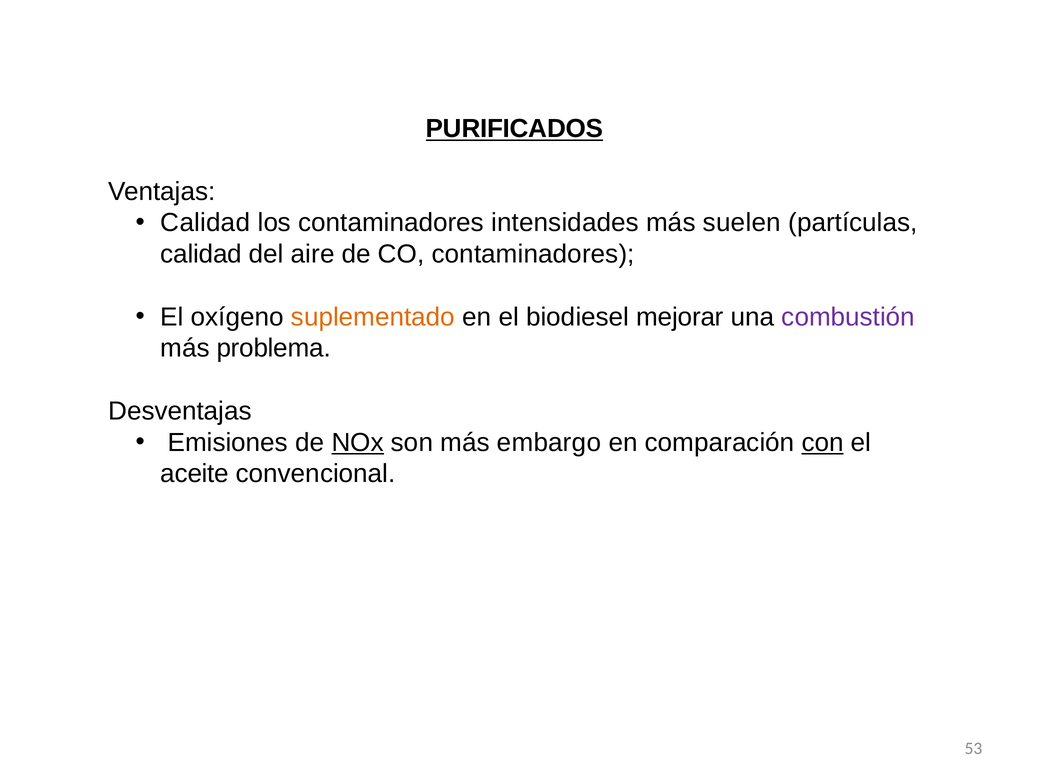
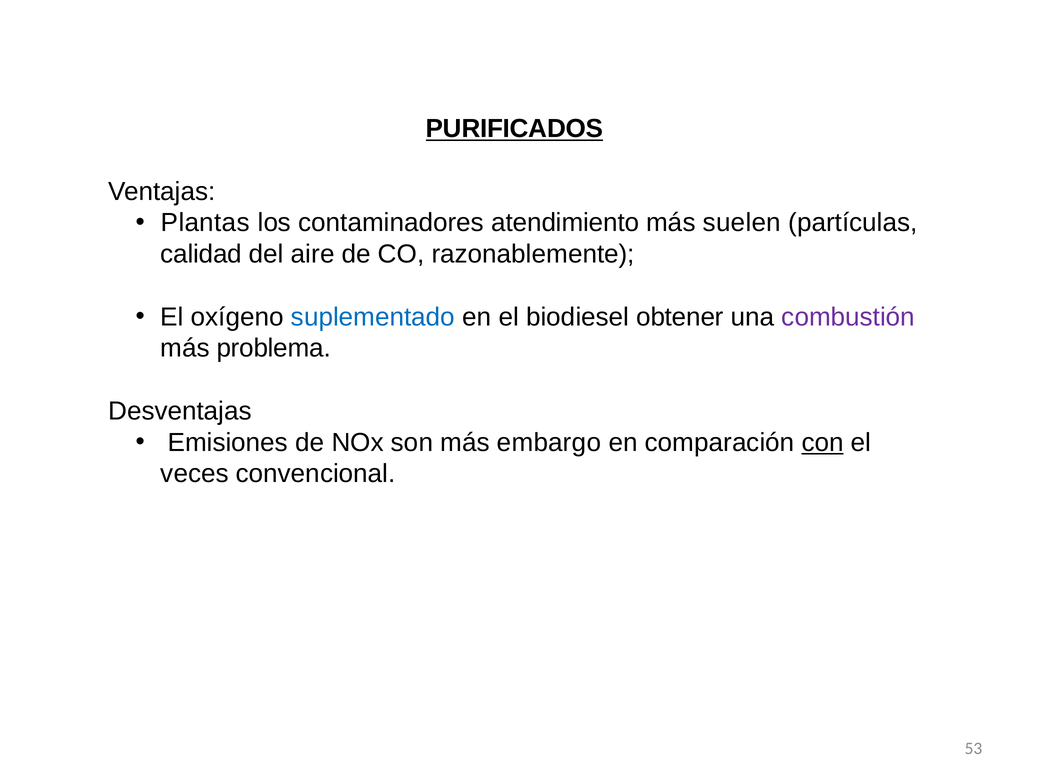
Calidad at (205, 223): Calidad -> Plantas
intensidades: intensidades -> atendimiento
CO contaminadores: contaminadores -> razonablemente
suplementado colour: orange -> blue
mejorar: mejorar -> obtener
NOx underline: present -> none
aceite: aceite -> veces
